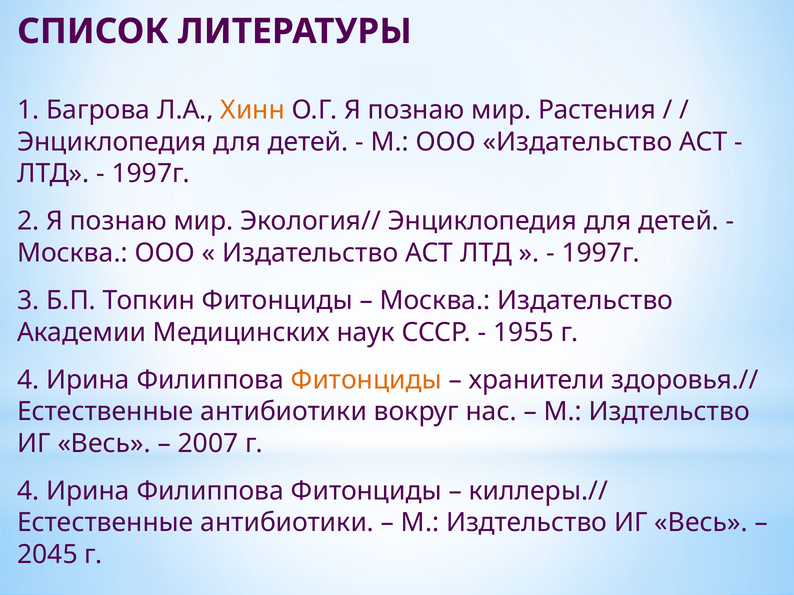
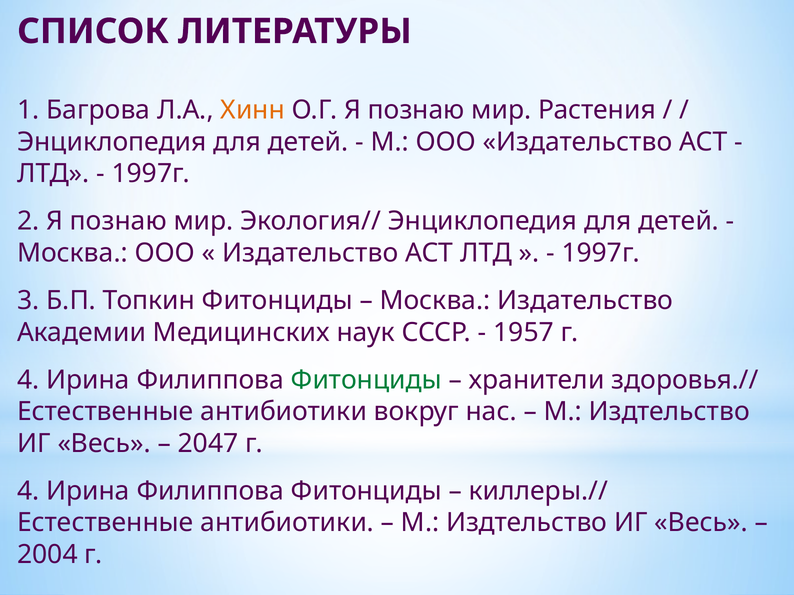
1955: 1955 -> 1957
Фитонциды at (366, 380) colour: orange -> green
2007: 2007 -> 2047
2045: 2045 -> 2004
